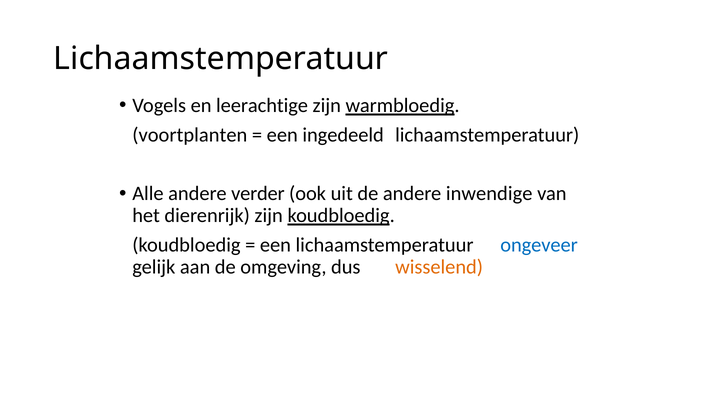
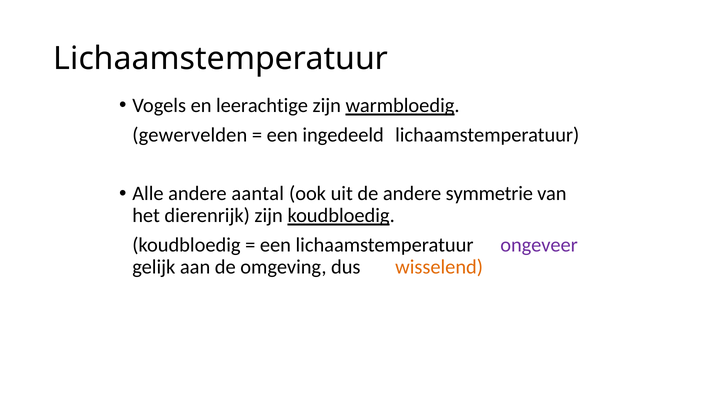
voortplanten: voortplanten -> gewervelden
verder: verder -> aantal
inwendige: inwendige -> symmetrie
ongeveer colour: blue -> purple
